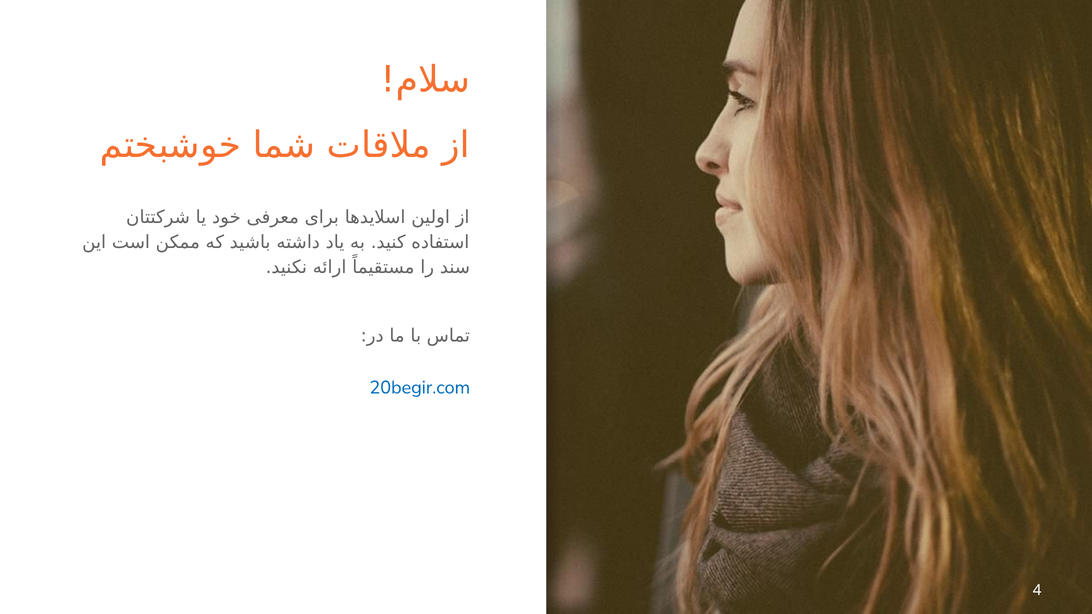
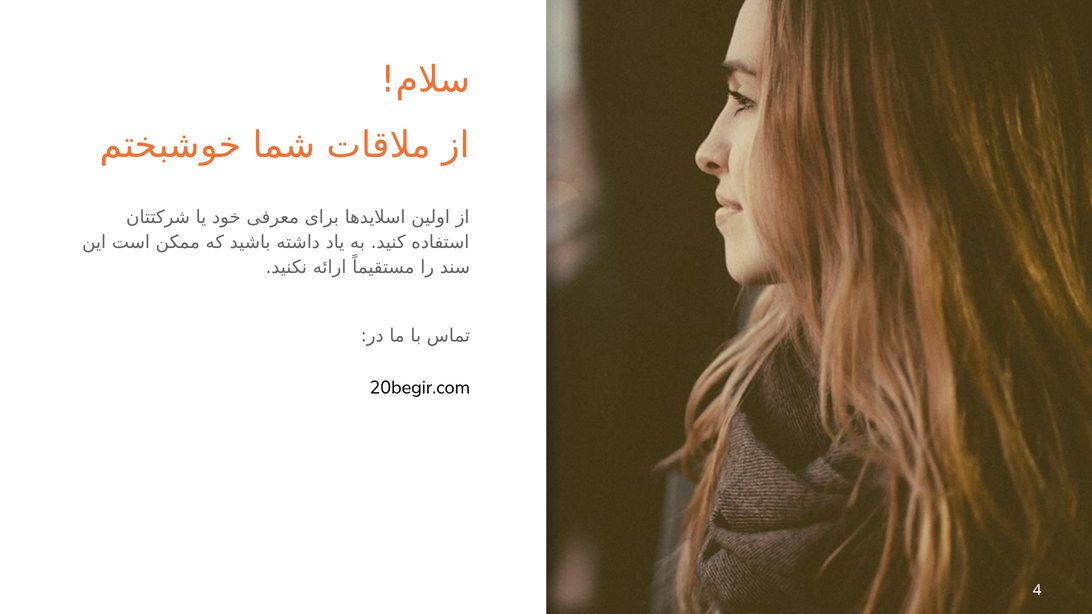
20begir.com colour: blue -> black
